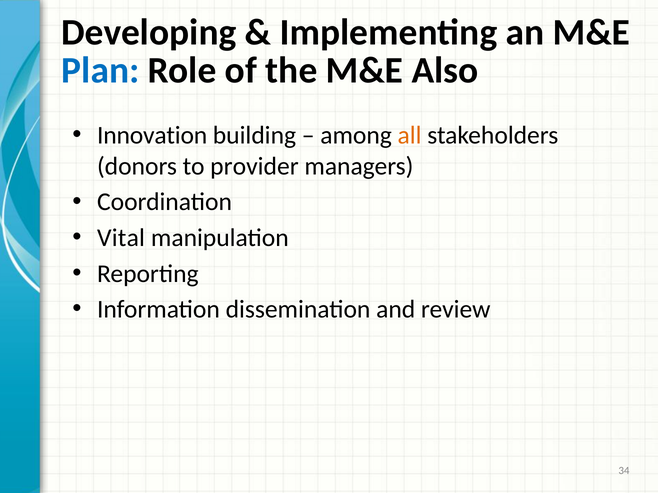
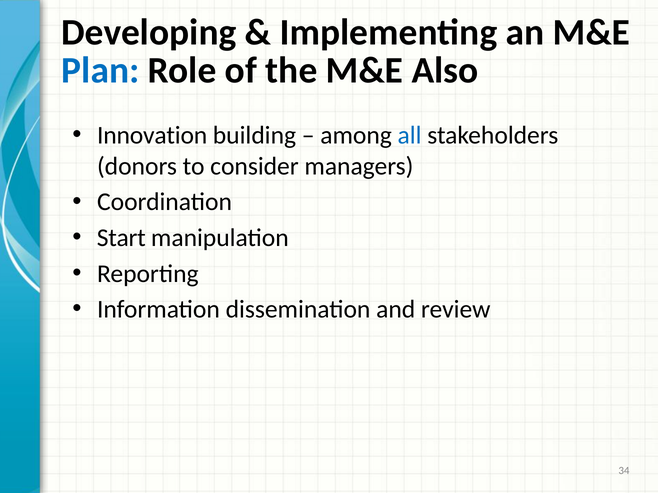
all colour: orange -> blue
provider: provider -> consider
Vital: Vital -> Start
